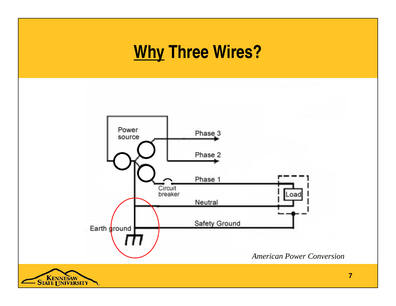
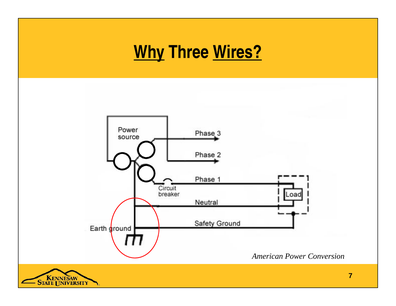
Wires underline: none -> present
